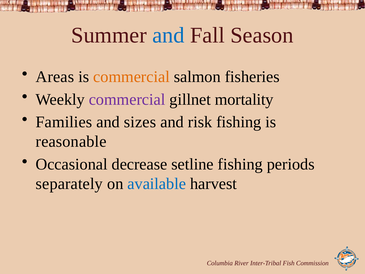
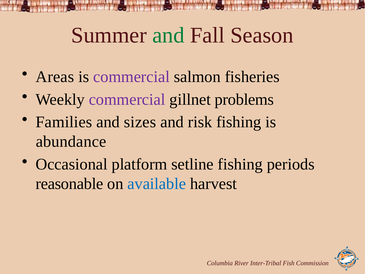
and at (168, 35) colour: blue -> green
commercial at (132, 77) colour: orange -> purple
mortality: mortality -> problems
reasonable: reasonable -> abundance
decrease: decrease -> platform
separately: separately -> reasonable
